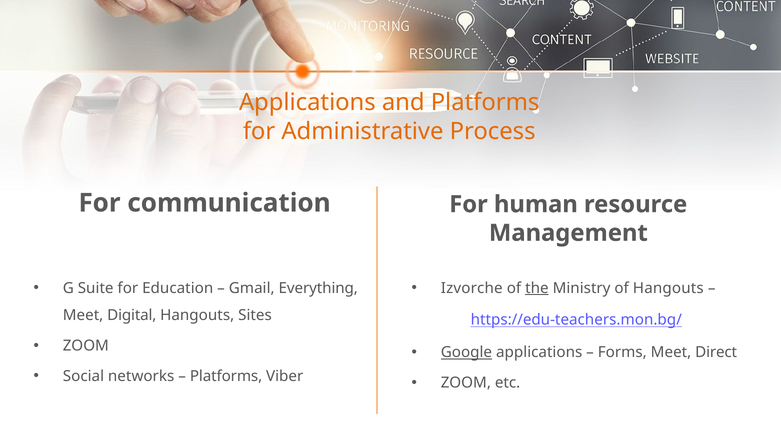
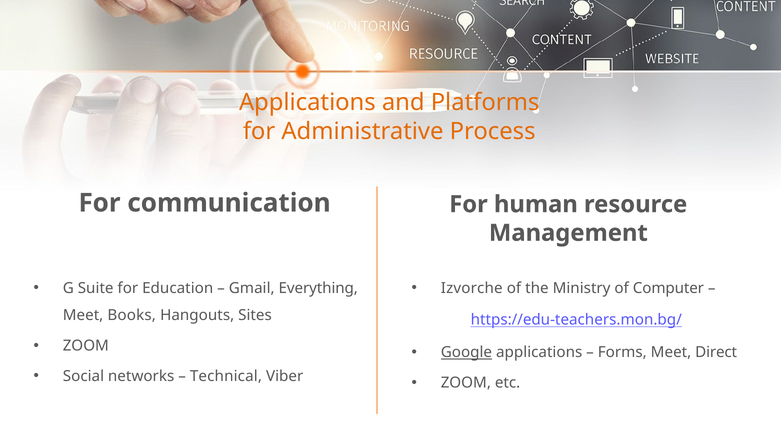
the underline: present -> none
of Hangouts: Hangouts -> Computer
Digital: Digital -> Books
Platforms at (226, 377): Platforms -> Technical
